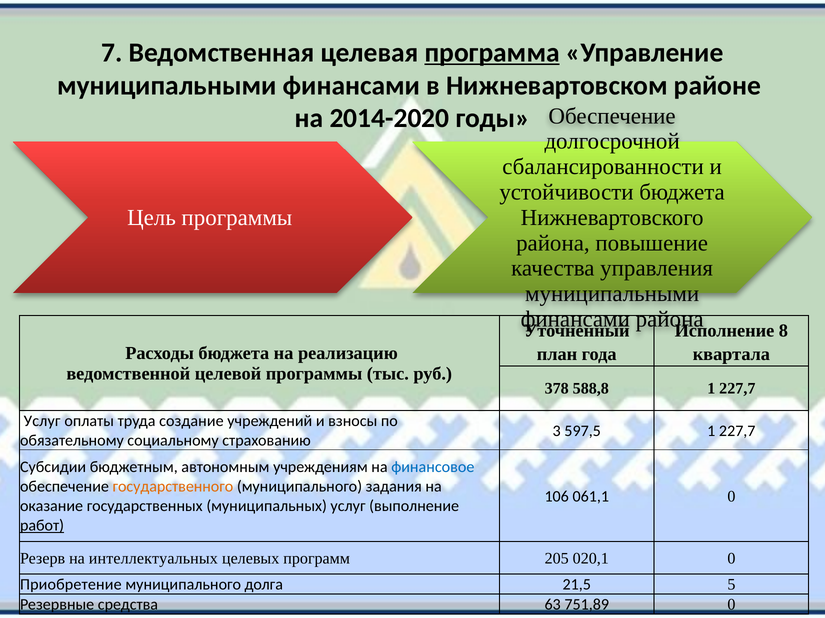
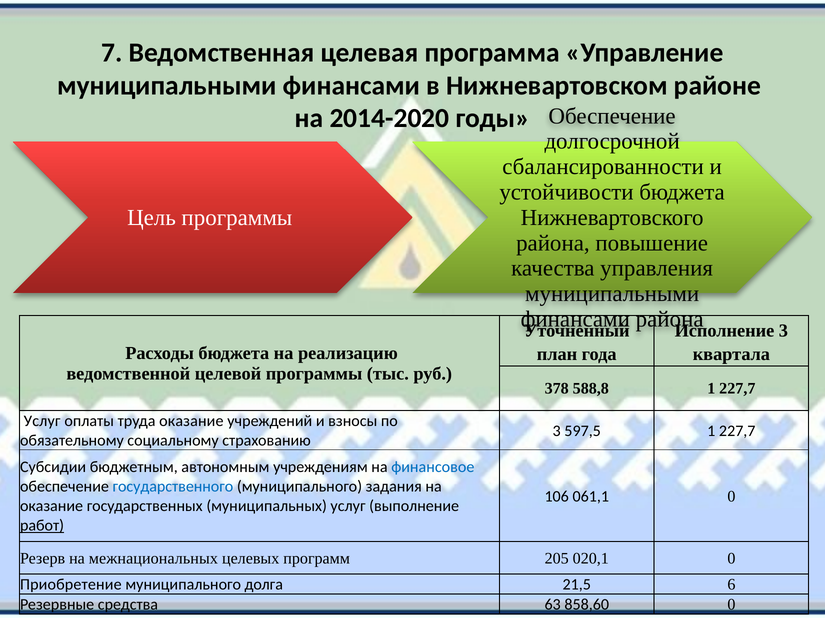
программа underline: present -> none
Исполнение 8: 8 -> 3
труда создание: создание -> оказание
государственного colour: orange -> blue
интеллектуальных: интеллектуальных -> межнациональных
5: 5 -> 6
751,89: 751,89 -> 858,60
